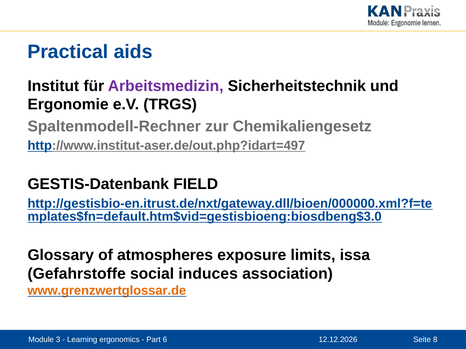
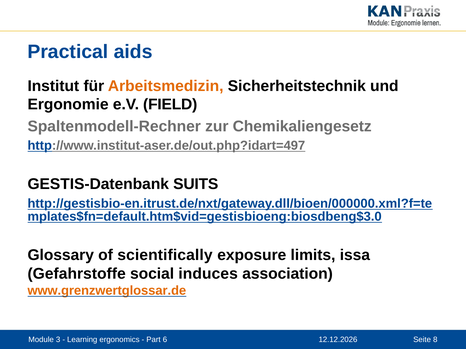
Arbeitsmedizin colour: purple -> orange
TRGS: TRGS -> FIELD
FIELD: FIELD -> SUITS
atmospheres: atmospheres -> scientifically
